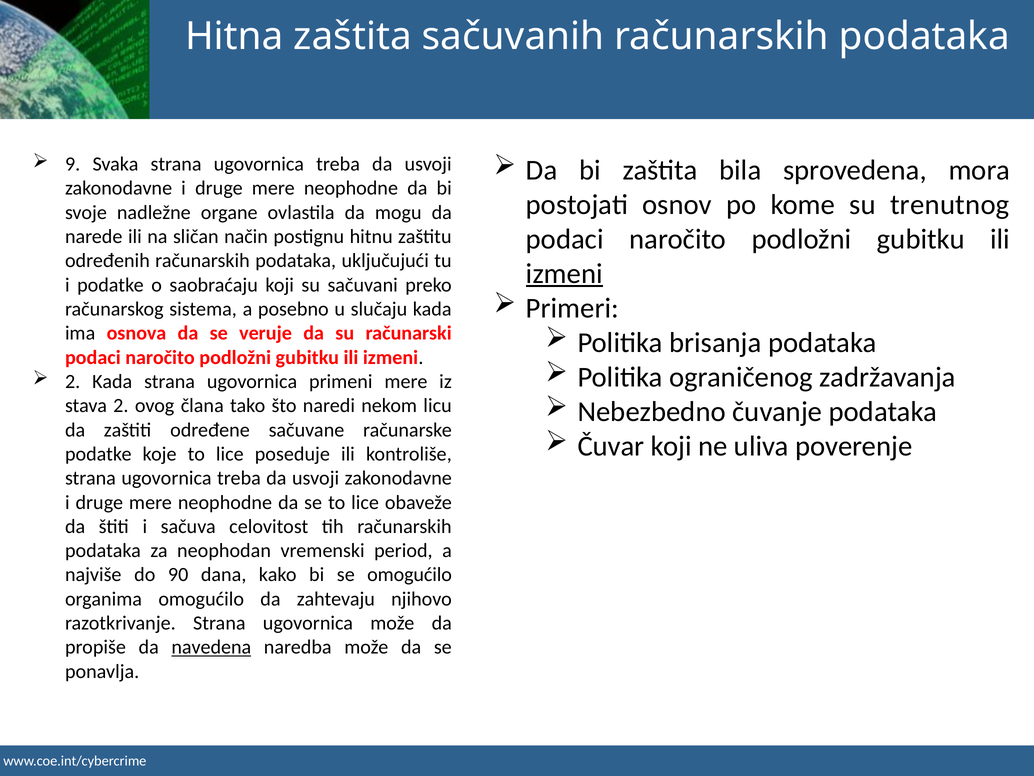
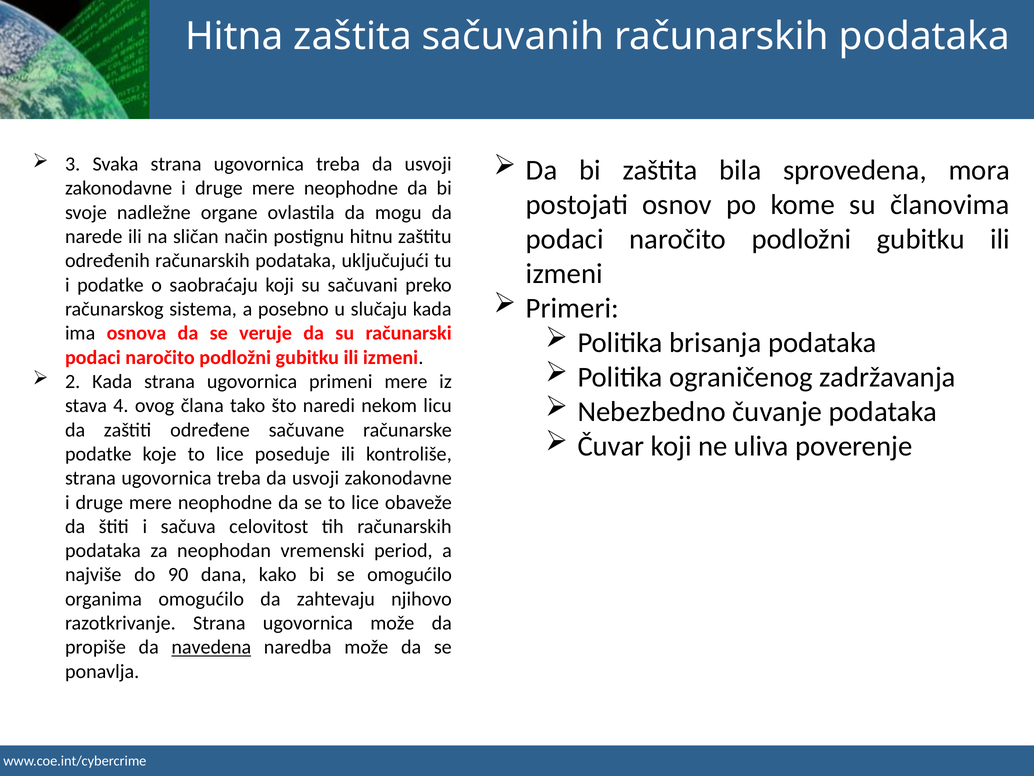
9: 9 -> 3
trenutnog: trenutnog -> članovima
izmeni at (564, 273) underline: present -> none
stava 2: 2 -> 4
